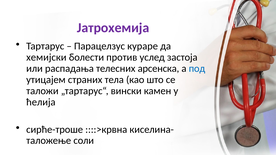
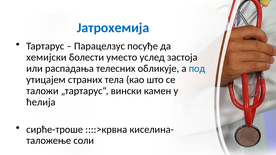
Јатрохемија colour: purple -> blue
кураре: кураре -> посуђе
против: против -> уместо
арсенска: арсенска -> обликује
